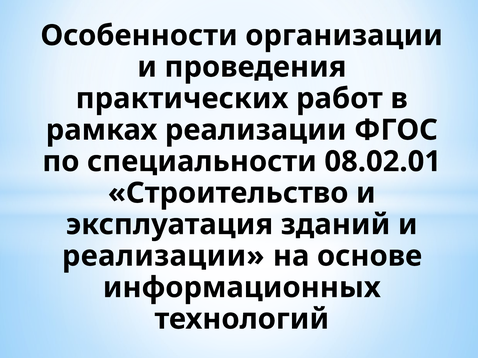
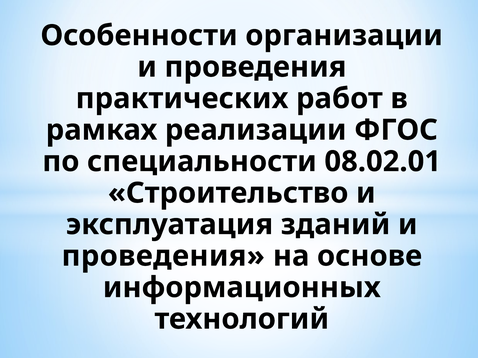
реализации at (163, 256): реализации -> проведения
